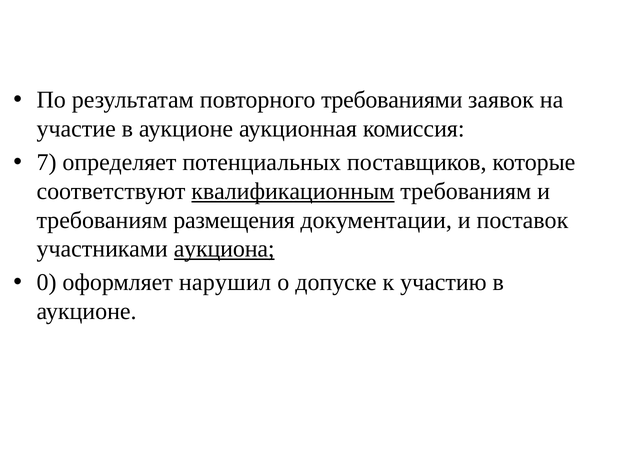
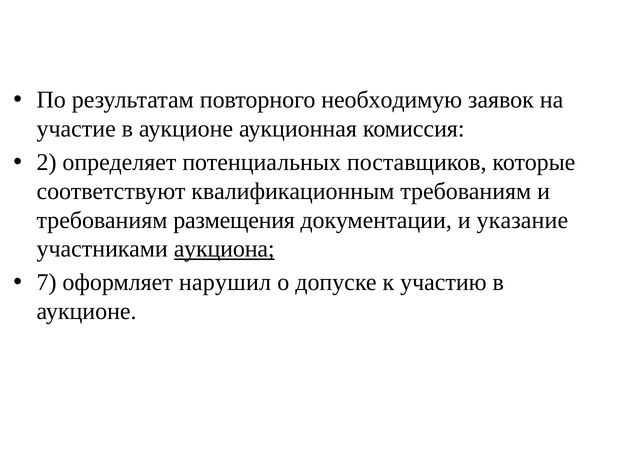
требованиями: требованиями -> необходимую
7: 7 -> 2
квалификационным underline: present -> none
поставок: поставок -> указание
0: 0 -> 7
